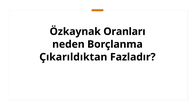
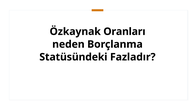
Çıkarıldıktan: Çıkarıldıktan -> Statüsündeki
